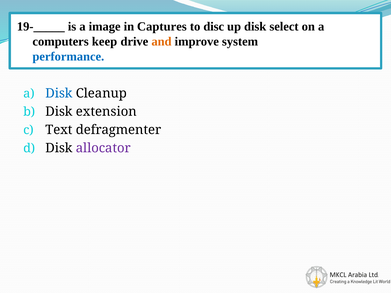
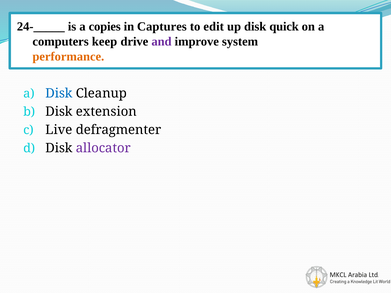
19-_____: 19-_____ -> 24-_____
image: image -> copies
disc: disc -> edit
select: select -> quick
and colour: orange -> purple
performance colour: blue -> orange
Text: Text -> Live
